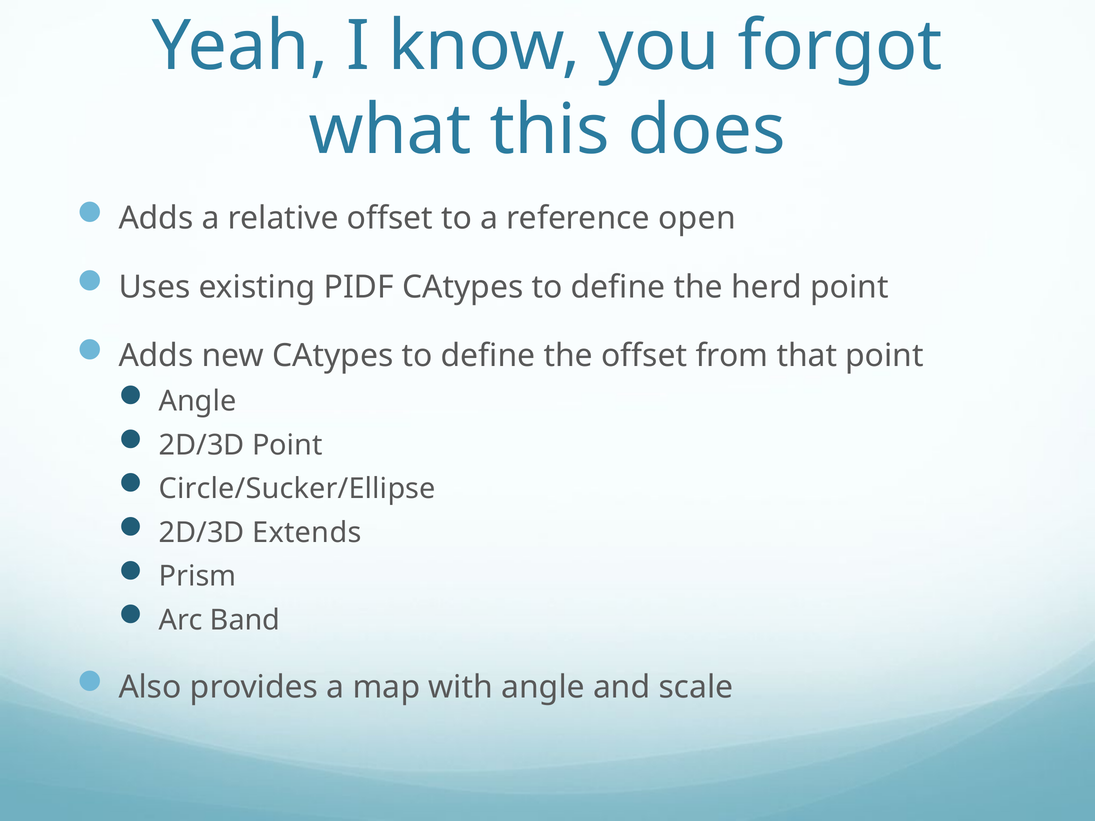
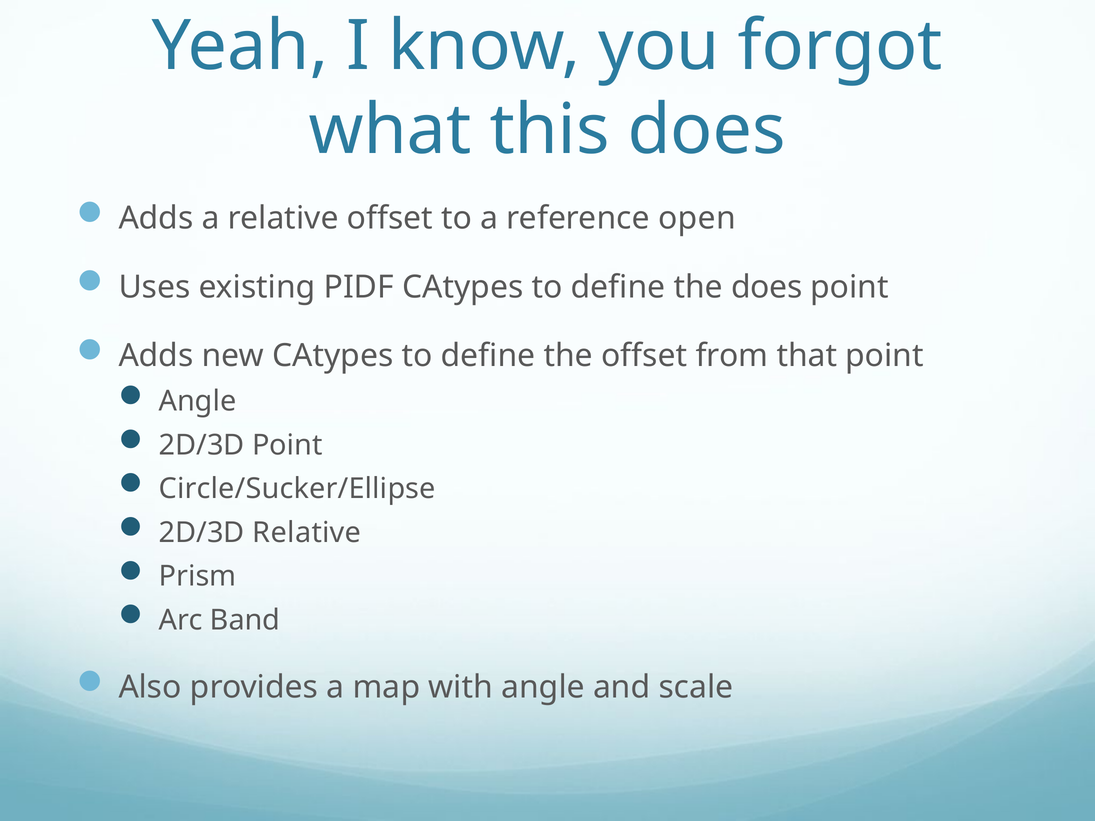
the herd: herd -> does
2D/3D Extends: Extends -> Relative
